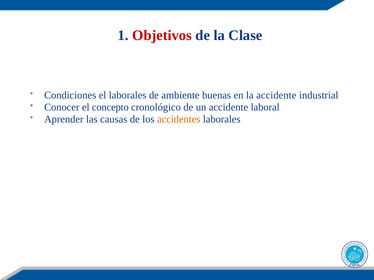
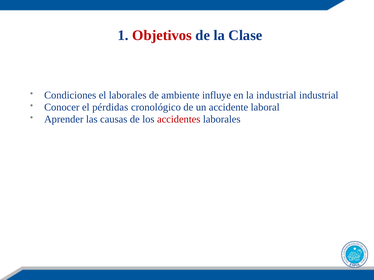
buenas: buenas -> influye
la accidente: accidente -> industrial
concepto: concepto -> pérdidas
accidentes colour: orange -> red
